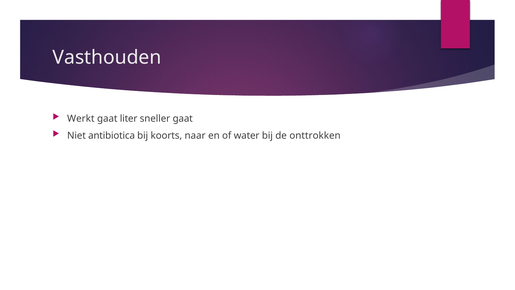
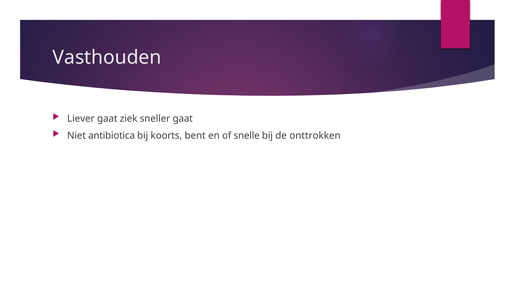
Werkt: Werkt -> Liever
liter: liter -> ziek
naar: naar -> bent
water: water -> snelle
